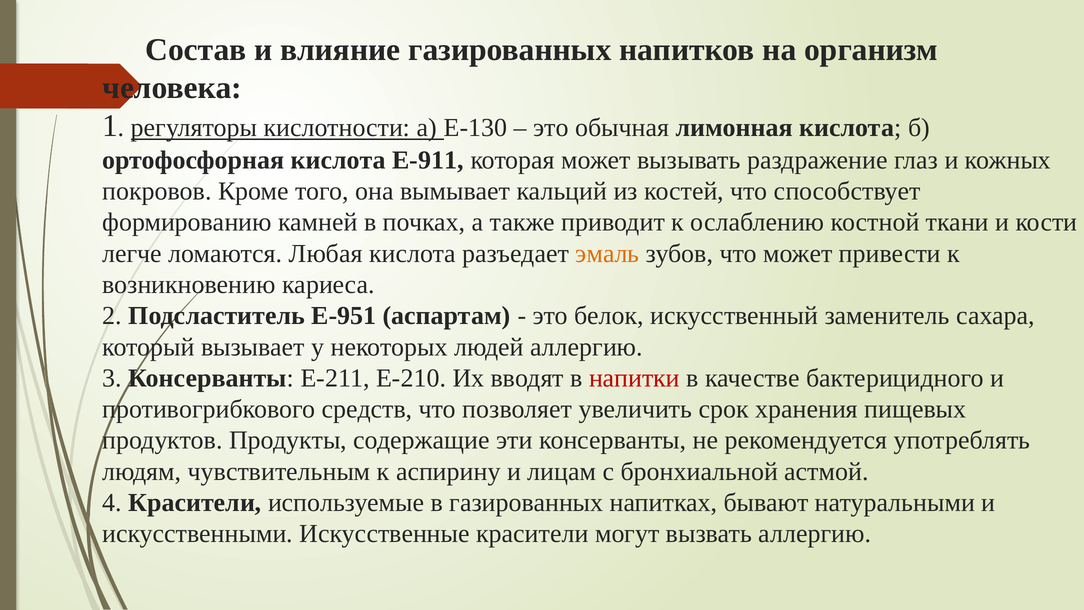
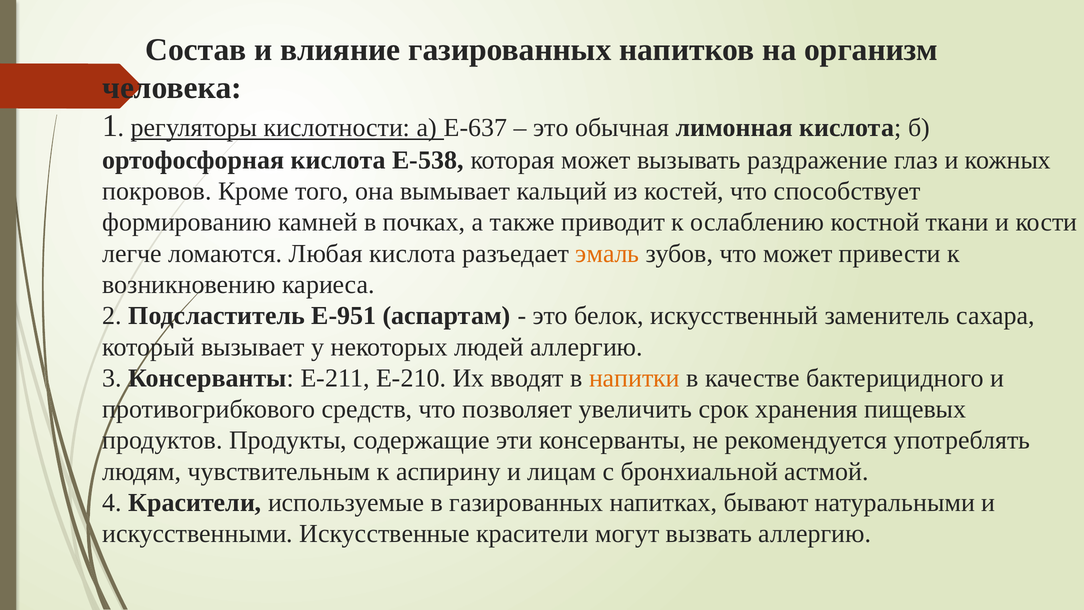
Е-130: Е-130 -> Е-637
Е-911: Е-911 -> Е-538
напитки colour: red -> orange
